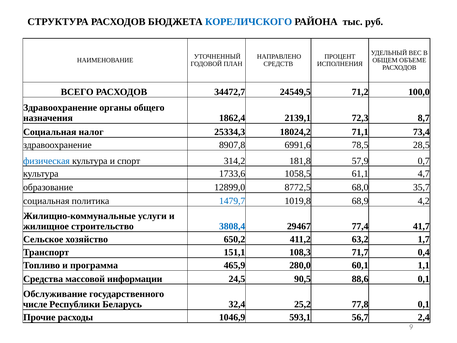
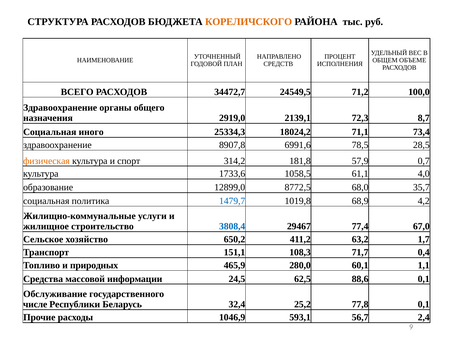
КОРЕЛИЧСКОГО colour: blue -> orange
1862,4: 1862,4 -> 2919,0
налог: налог -> иного
физическая colour: blue -> orange
4,7: 4,7 -> 4,0
41,7: 41,7 -> 67,0
программа: программа -> природных
90,5: 90,5 -> 62,5
